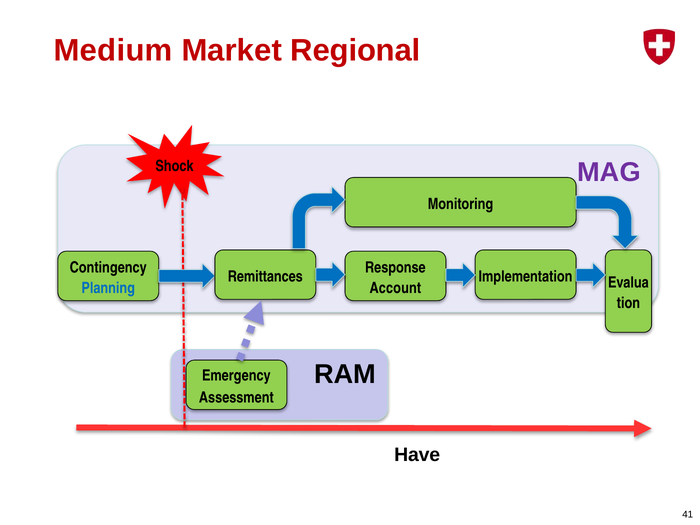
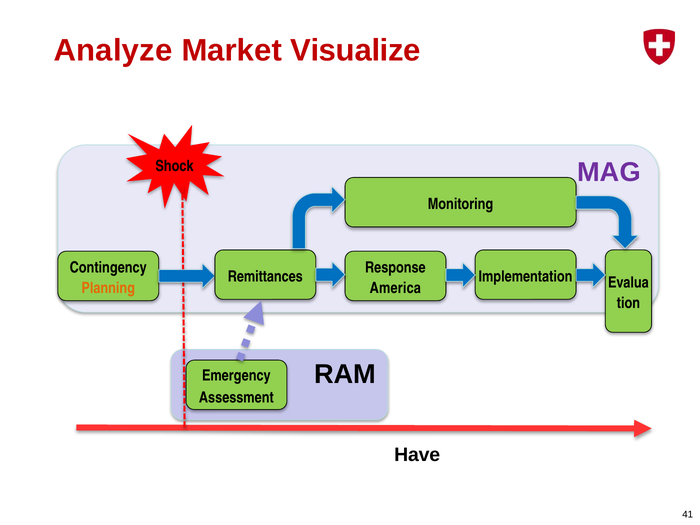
Medium: Medium -> Analyze
Regional: Regional -> Visualize
Planning colour: blue -> orange
Account: Account -> America
